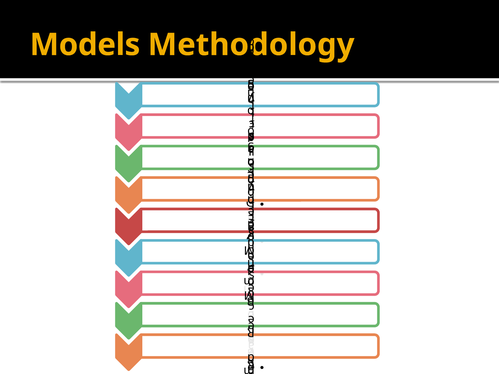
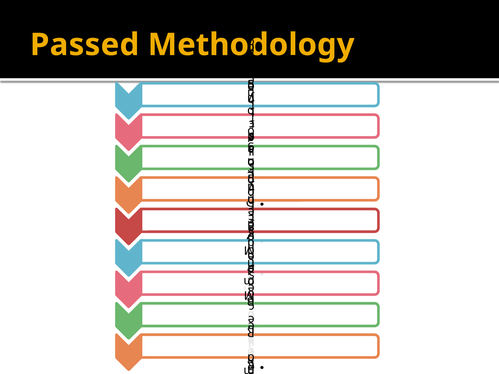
Models: Models -> Passed
